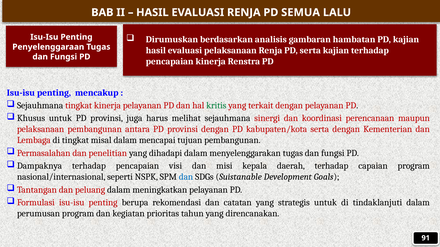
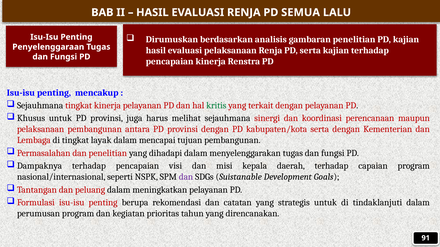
gambaran hambatan: hambatan -> penelitian
misal: misal -> layak
dan at (186, 177) colour: blue -> purple
